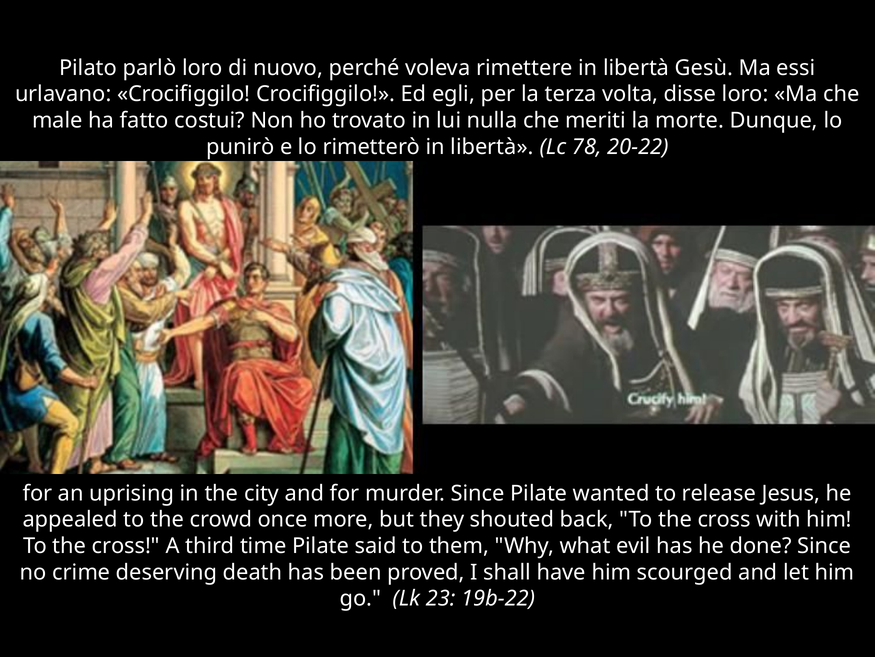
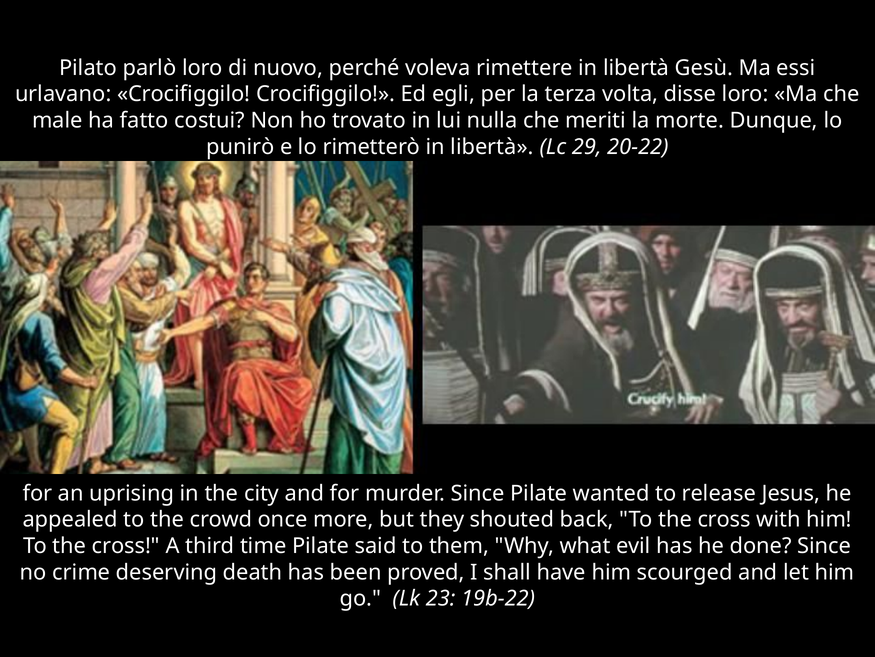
78: 78 -> 29
